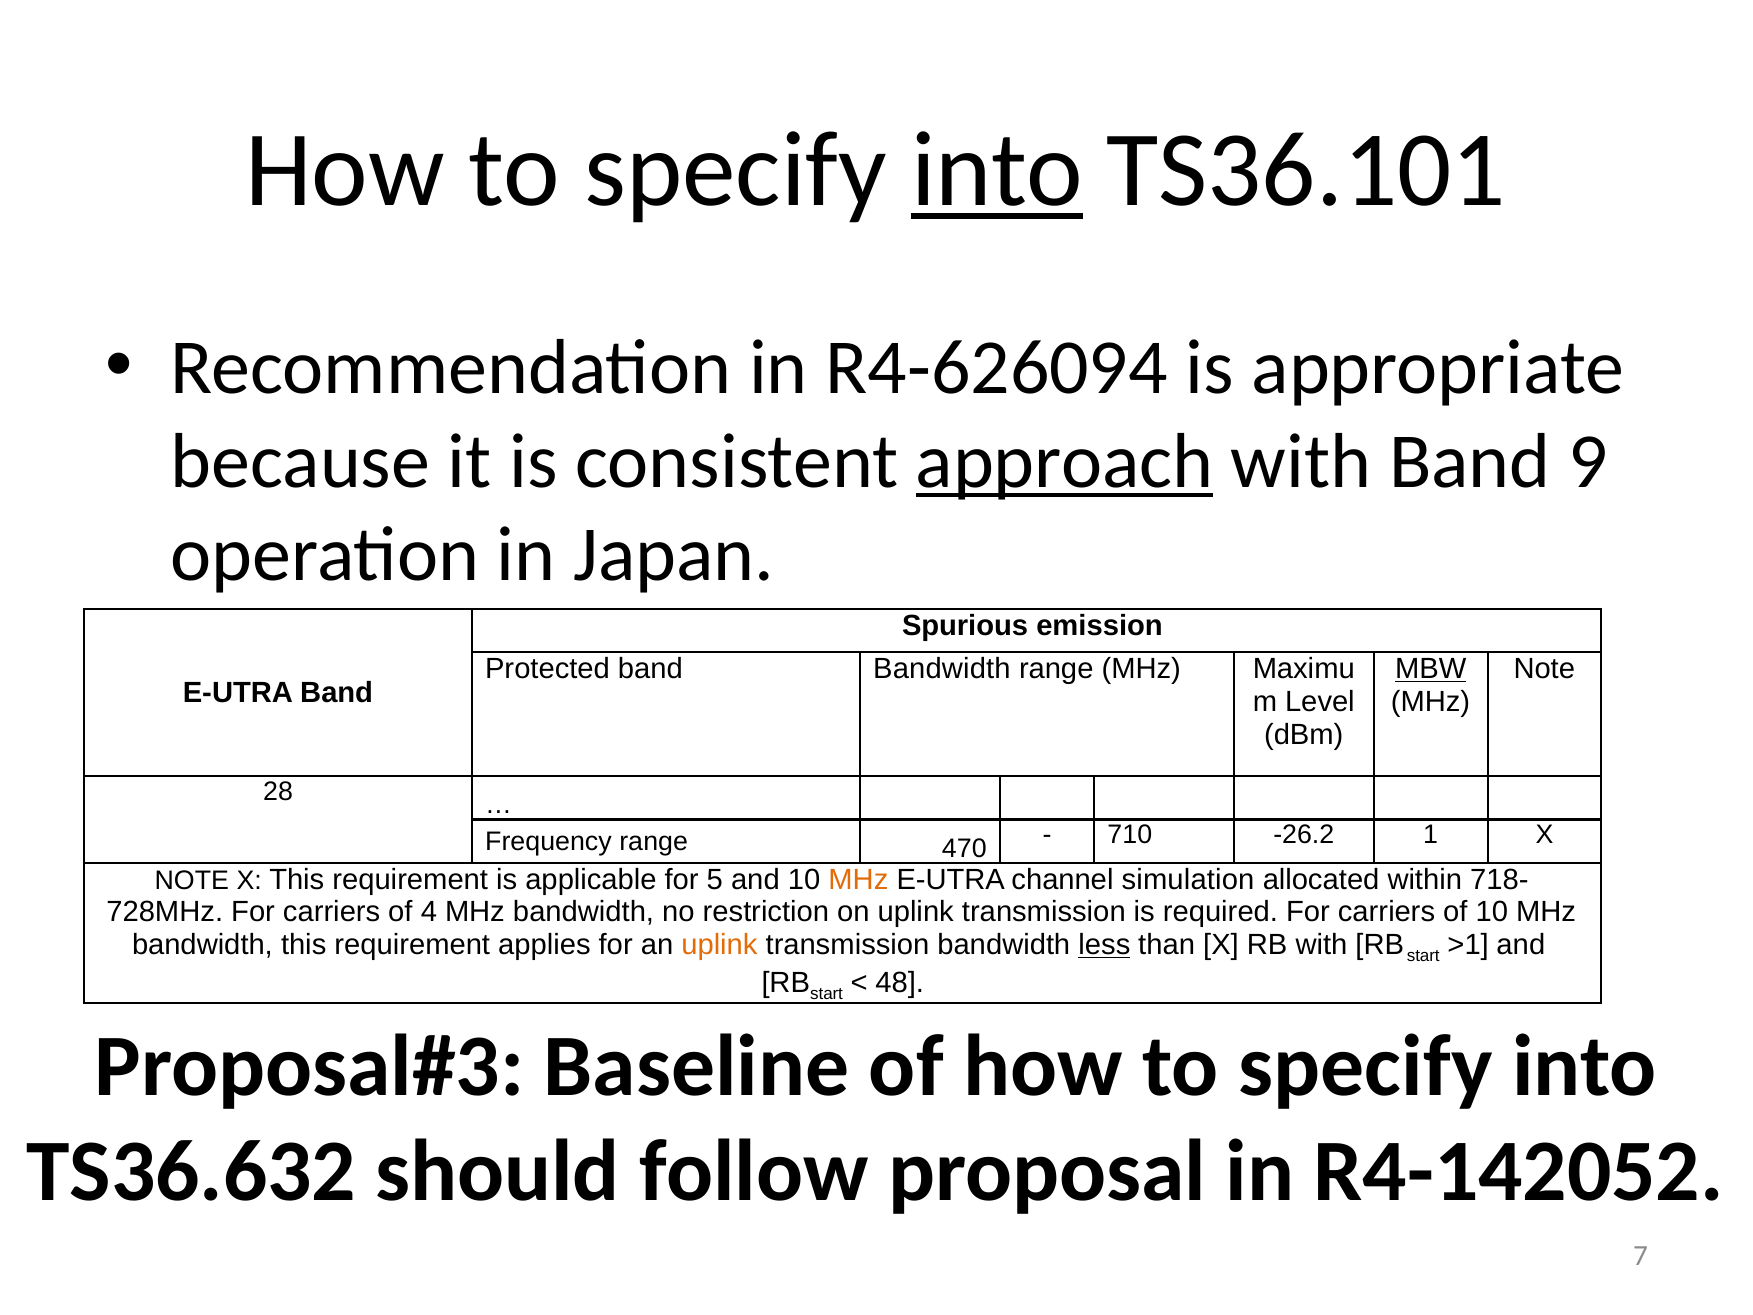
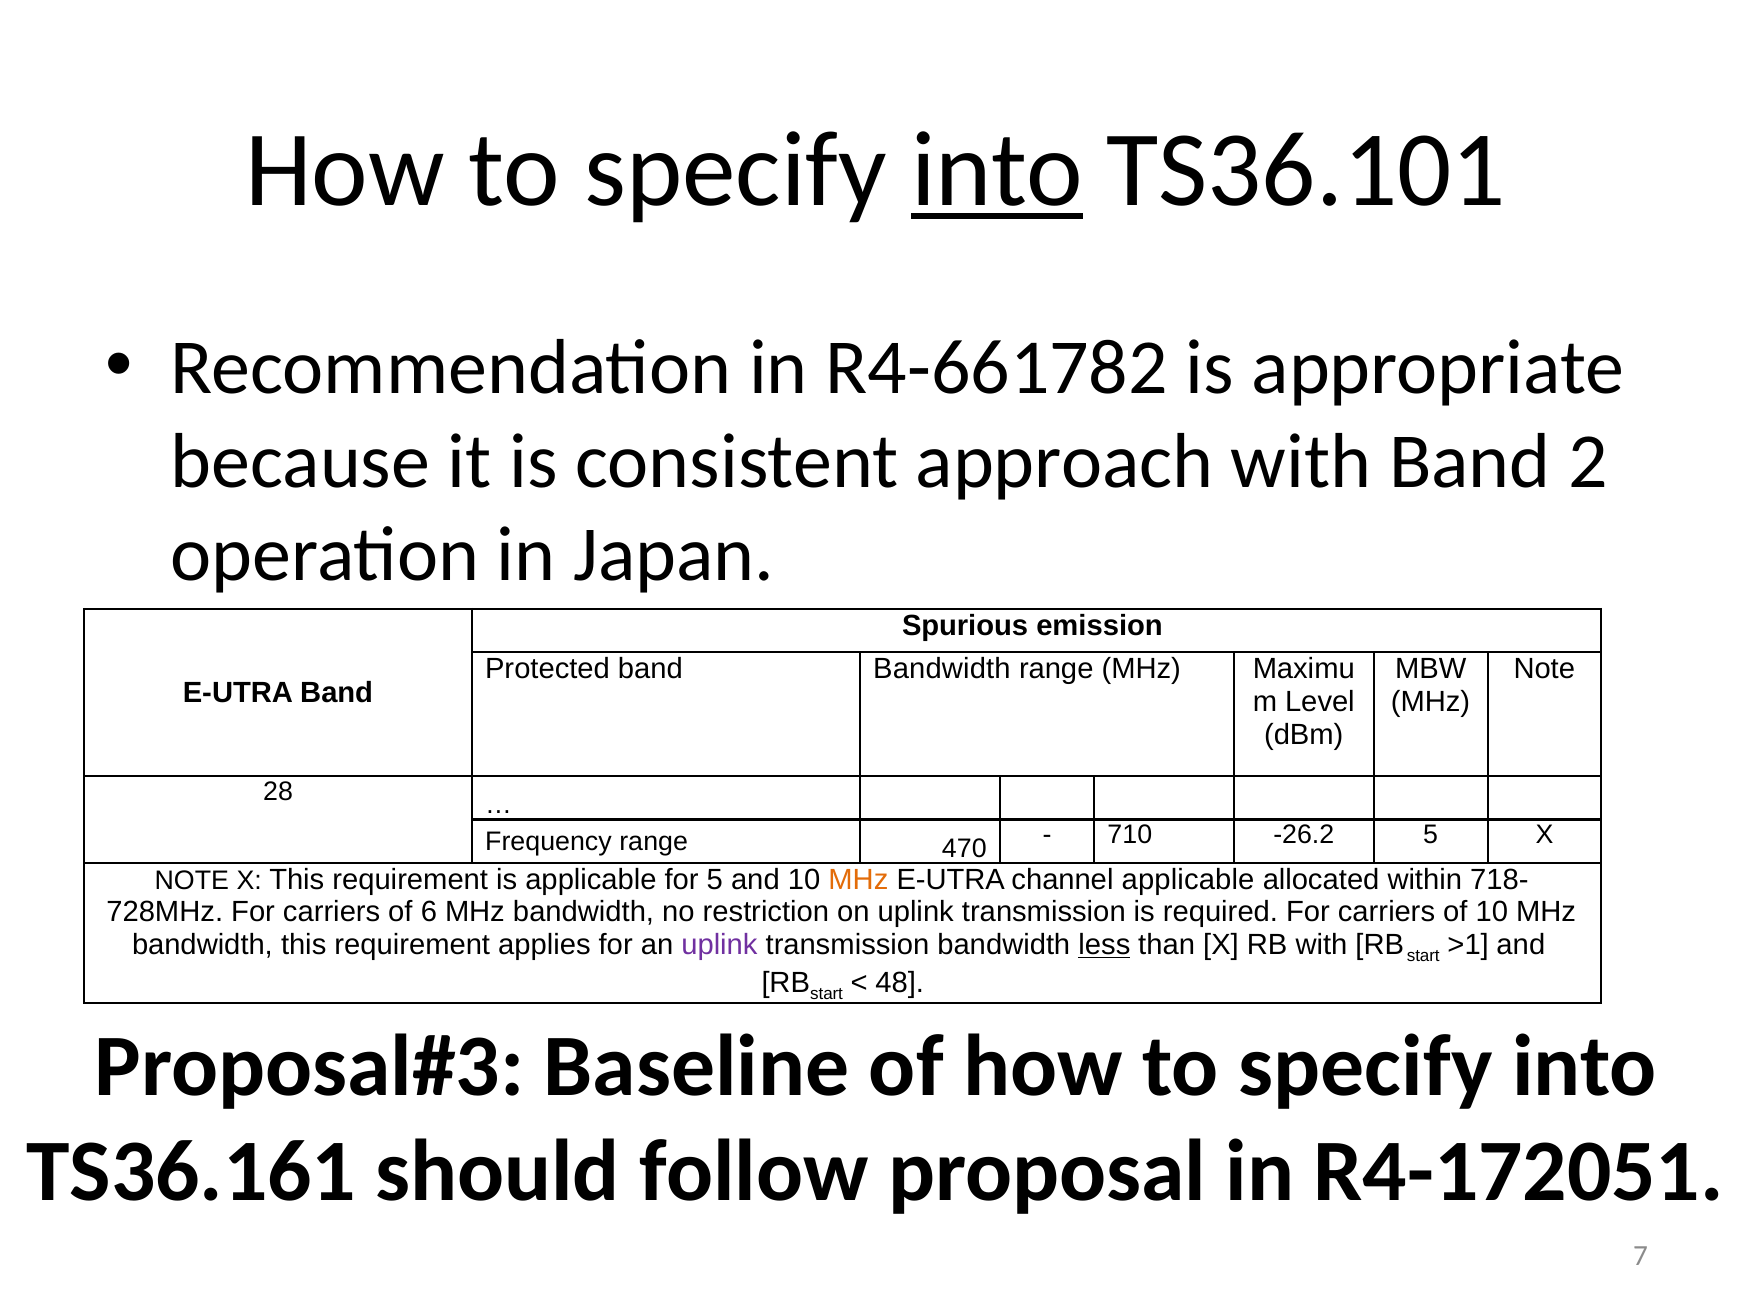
R4-626094: R4-626094 -> R4-661782
approach underline: present -> none
9: 9 -> 2
MBW underline: present -> none
-26.2 1: 1 -> 5
channel simulation: simulation -> applicable
4: 4 -> 6
uplink at (719, 945) colour: orange -> purple
TS36.632: TS36.632 -> TS36.161
R4-142052: R4-142052 -> R4-172051
